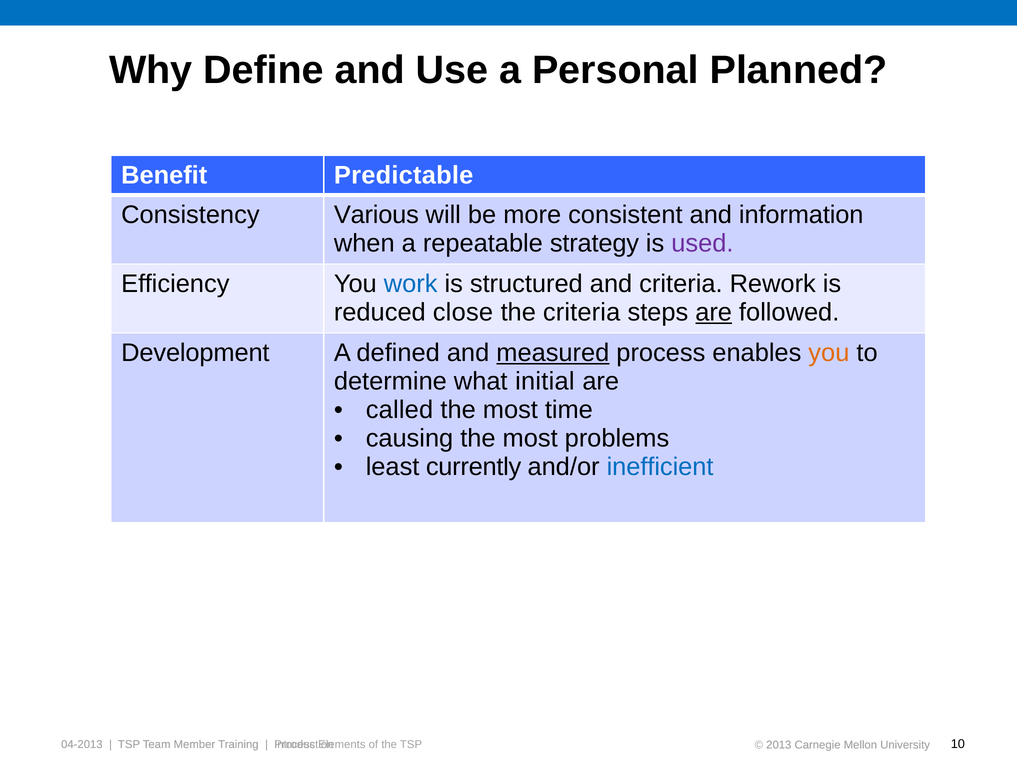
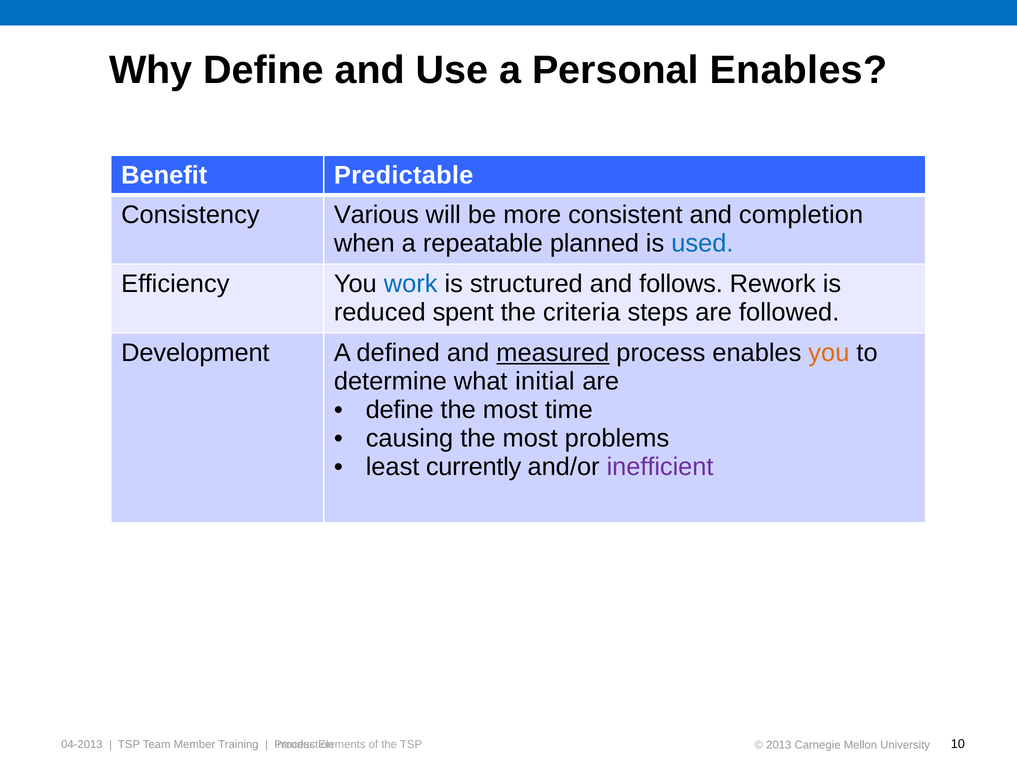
Personal Planned: Planned -> Enables
information: information -> completion
strategy: strategy -> planned
used colour: purple -> blue
and criteria: criteria -> follows
close: close -> spent
are at (714, 312) underline: present -> none
called at (399, 410): called -> define
inefficient colour: blue -> purple
